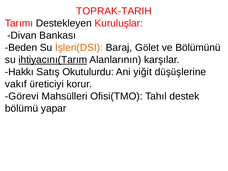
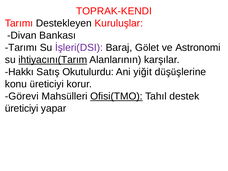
TOPRAK-TARIH: TOPRAK-TARIH -> TOPRAK-KENDI
Beden at (21, 48): Beden -> Tarımı
İşleri(DSI colour: orange -> purple
Bölümünü: Bölümünü -> Astronomi
vakıf: vakıf -> konu
Ofisi(TMO underline: none -> present
bölümü at (22, 108): bölümü -> üreticiyi
